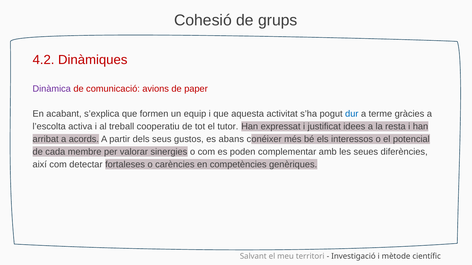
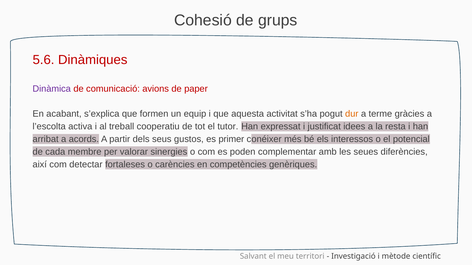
4.2: 4.2 -> 5.6
dur colour: blue -> orange
abans: abans -> primer
